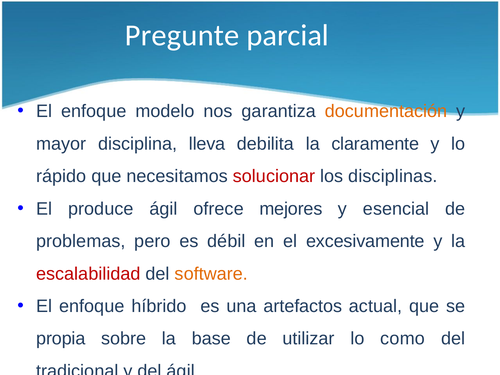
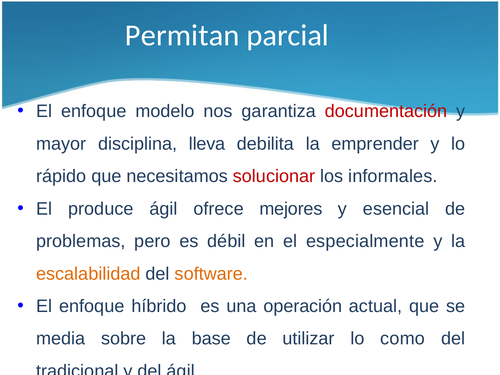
Pregunte: Pregunte -> Permitan
documentación colour: orange -> red
claramente: claramente -> emprender
disciplinas: disciplinas -> informales
excesivamente: excesivamente -> especialmente
escalabilidad colour: red -> orange
artefactos: artefactos -> operación
propia: propia -> media
